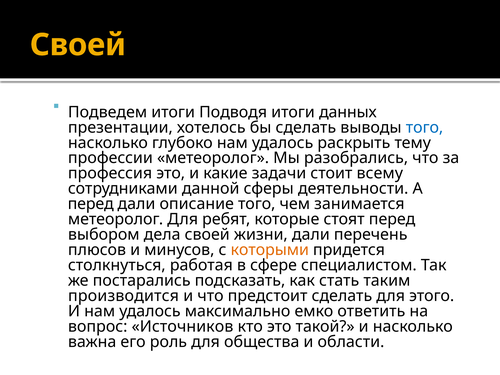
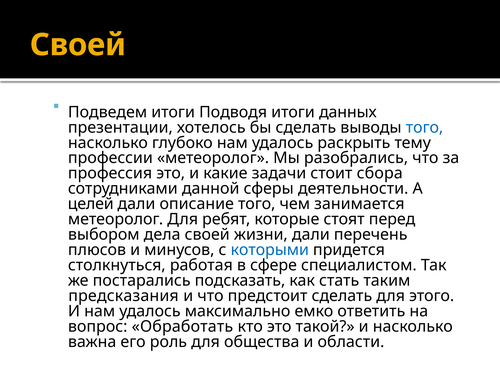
всему: всему -> сбора
перед at (91, 204): перед -> целей
которыми colour: orange -> blue
производится: производится -> предсказания
Источников: Источников -> Обработать
